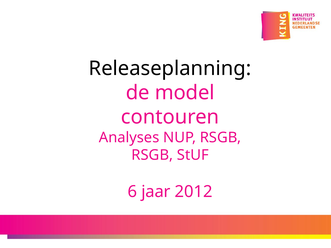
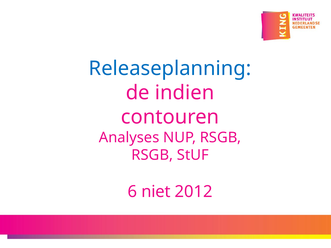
Releaseplanning colour: black -> blue
model: model -> indien
jaar: jaar -> niet
